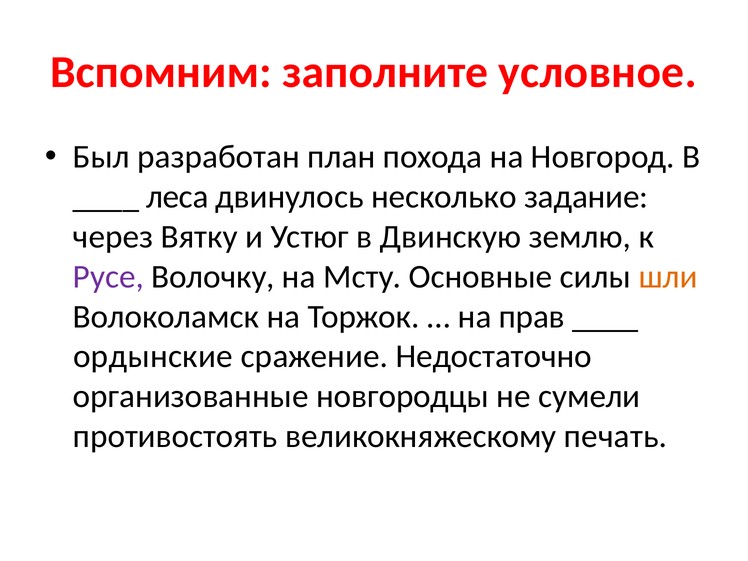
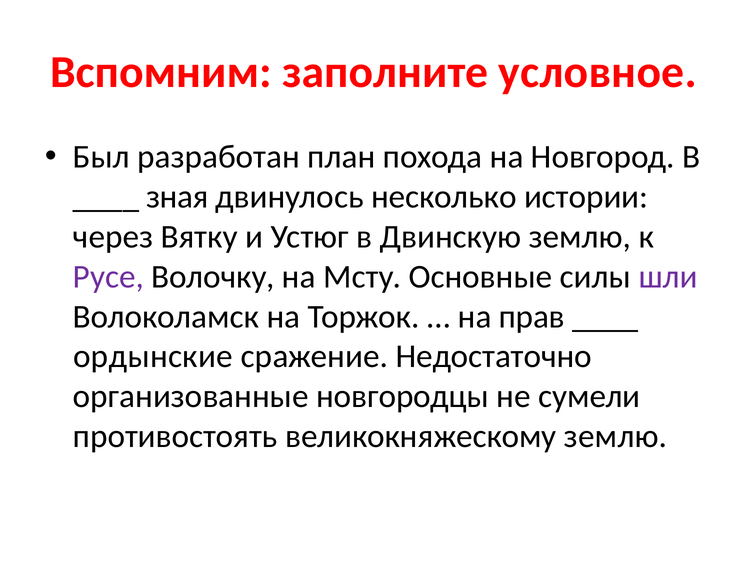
леса: леса -> зная
задание: задание -> истории
шли colour: orange -> purple
великокняжескому печать: печать -> землю
